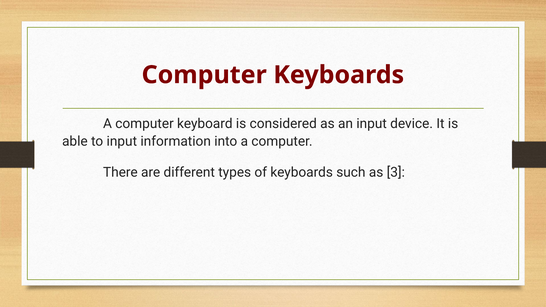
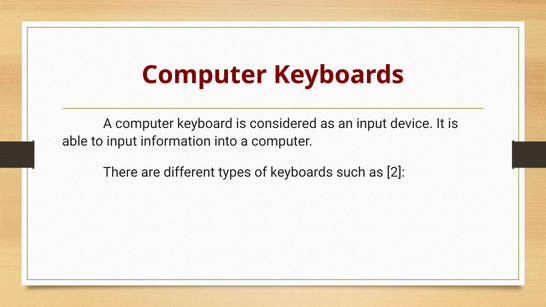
3: 3 -> 2
